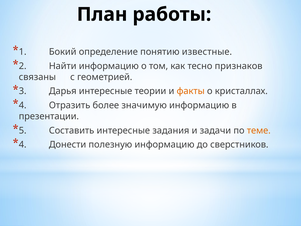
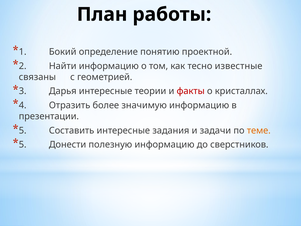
известные: известные -> проектной
признаков: признаков -> известные
факты colour: orange -> red
4 at (23, 145): 4 -> 5
